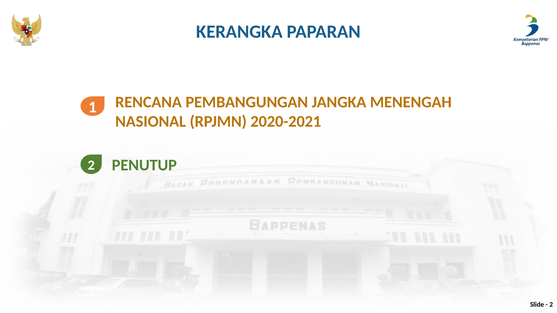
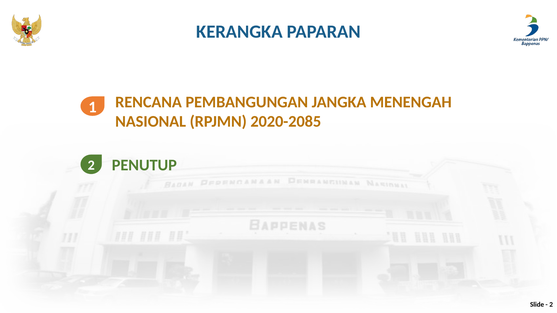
2020-2021: 2020-2021 -> 2020-2085
